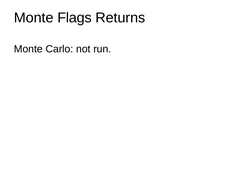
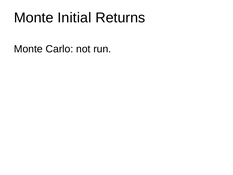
Flags: Flags -> Initial
